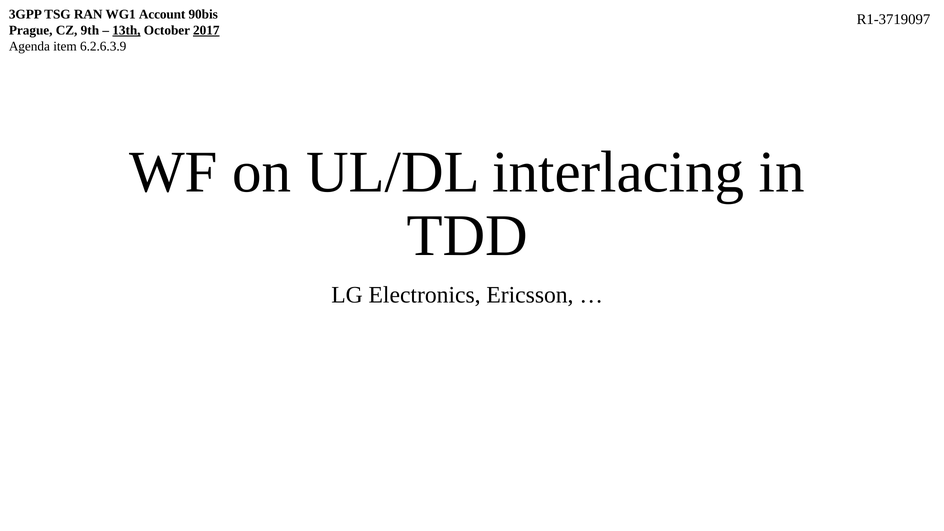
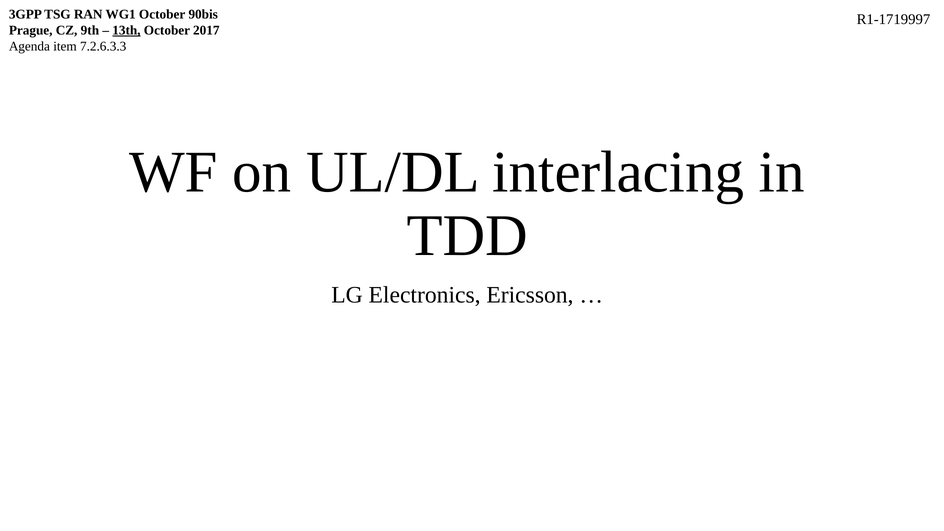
WG1 Account: Account -> October
R1-3719097: R1-3719097 -> R1-1719997
2017 underline: present -> none
6.2.6.3.9: 6.2.6.3.9 -> 7.2.6.3.3
